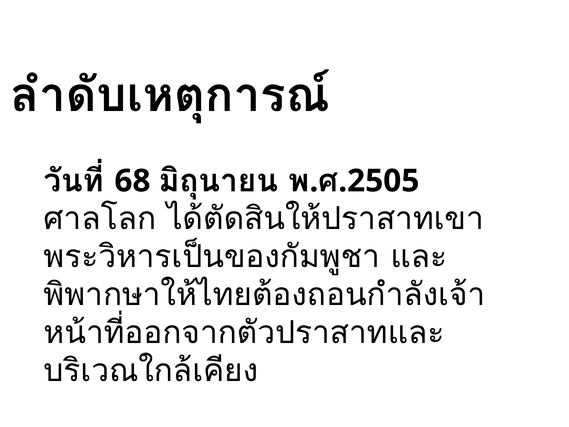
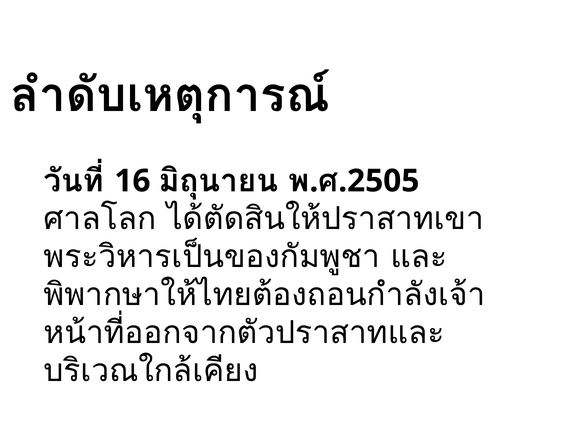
68: 68 -> 16
